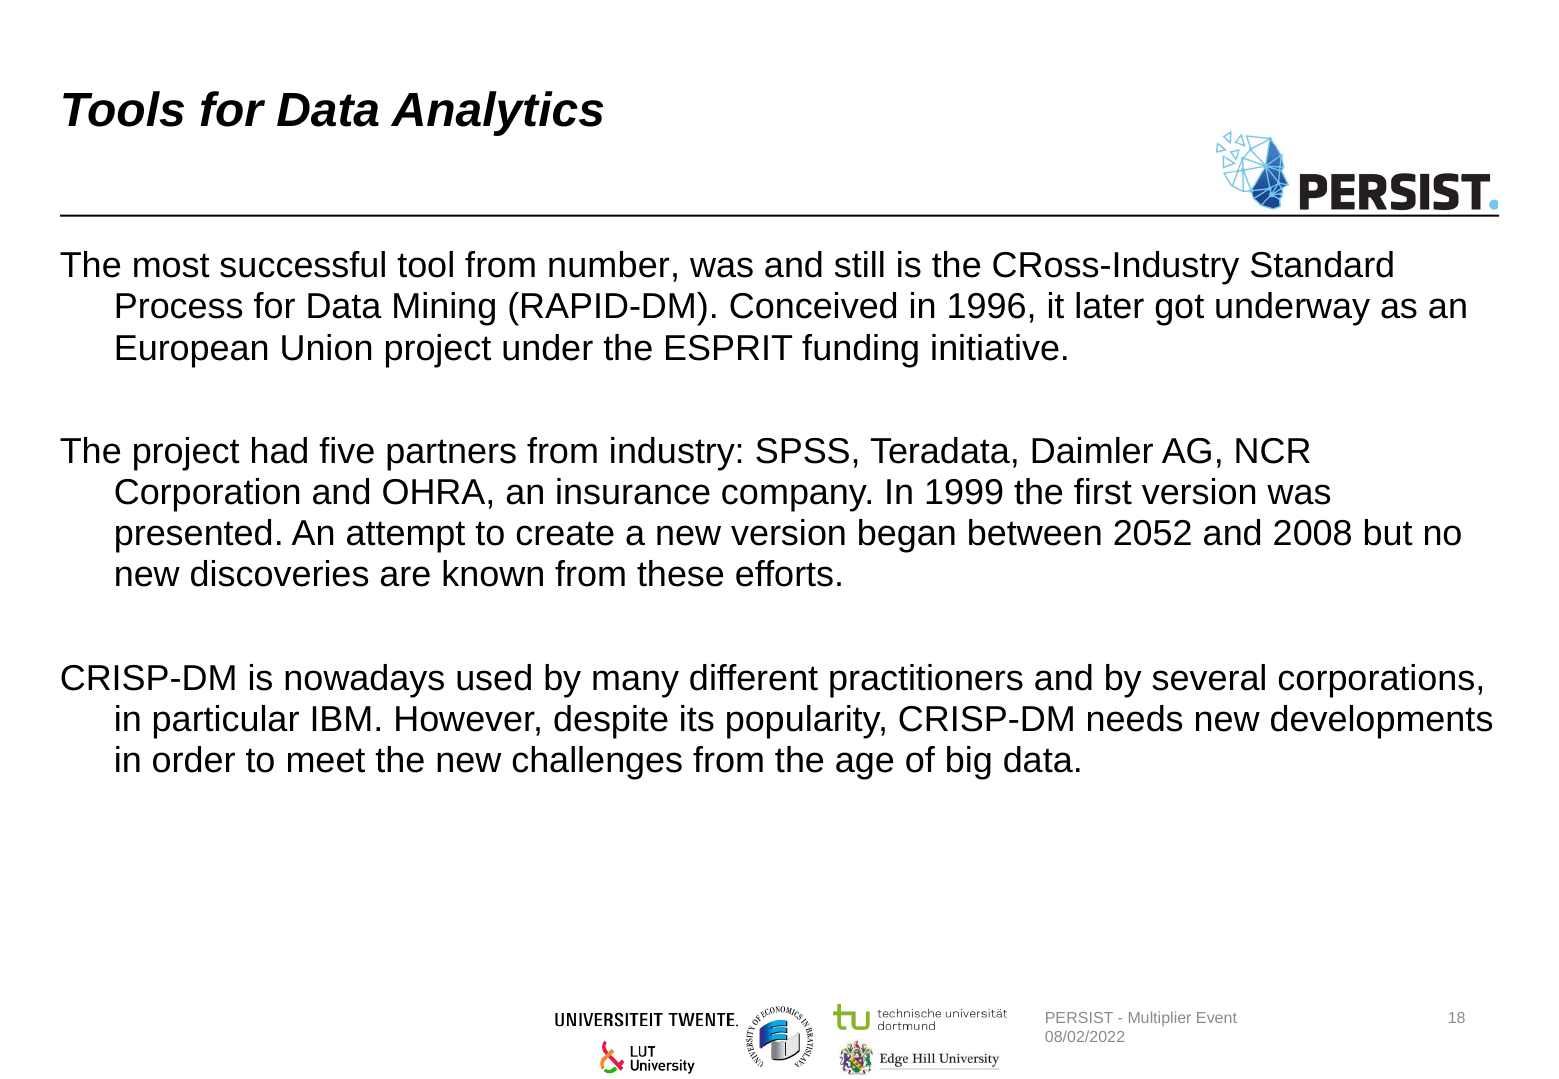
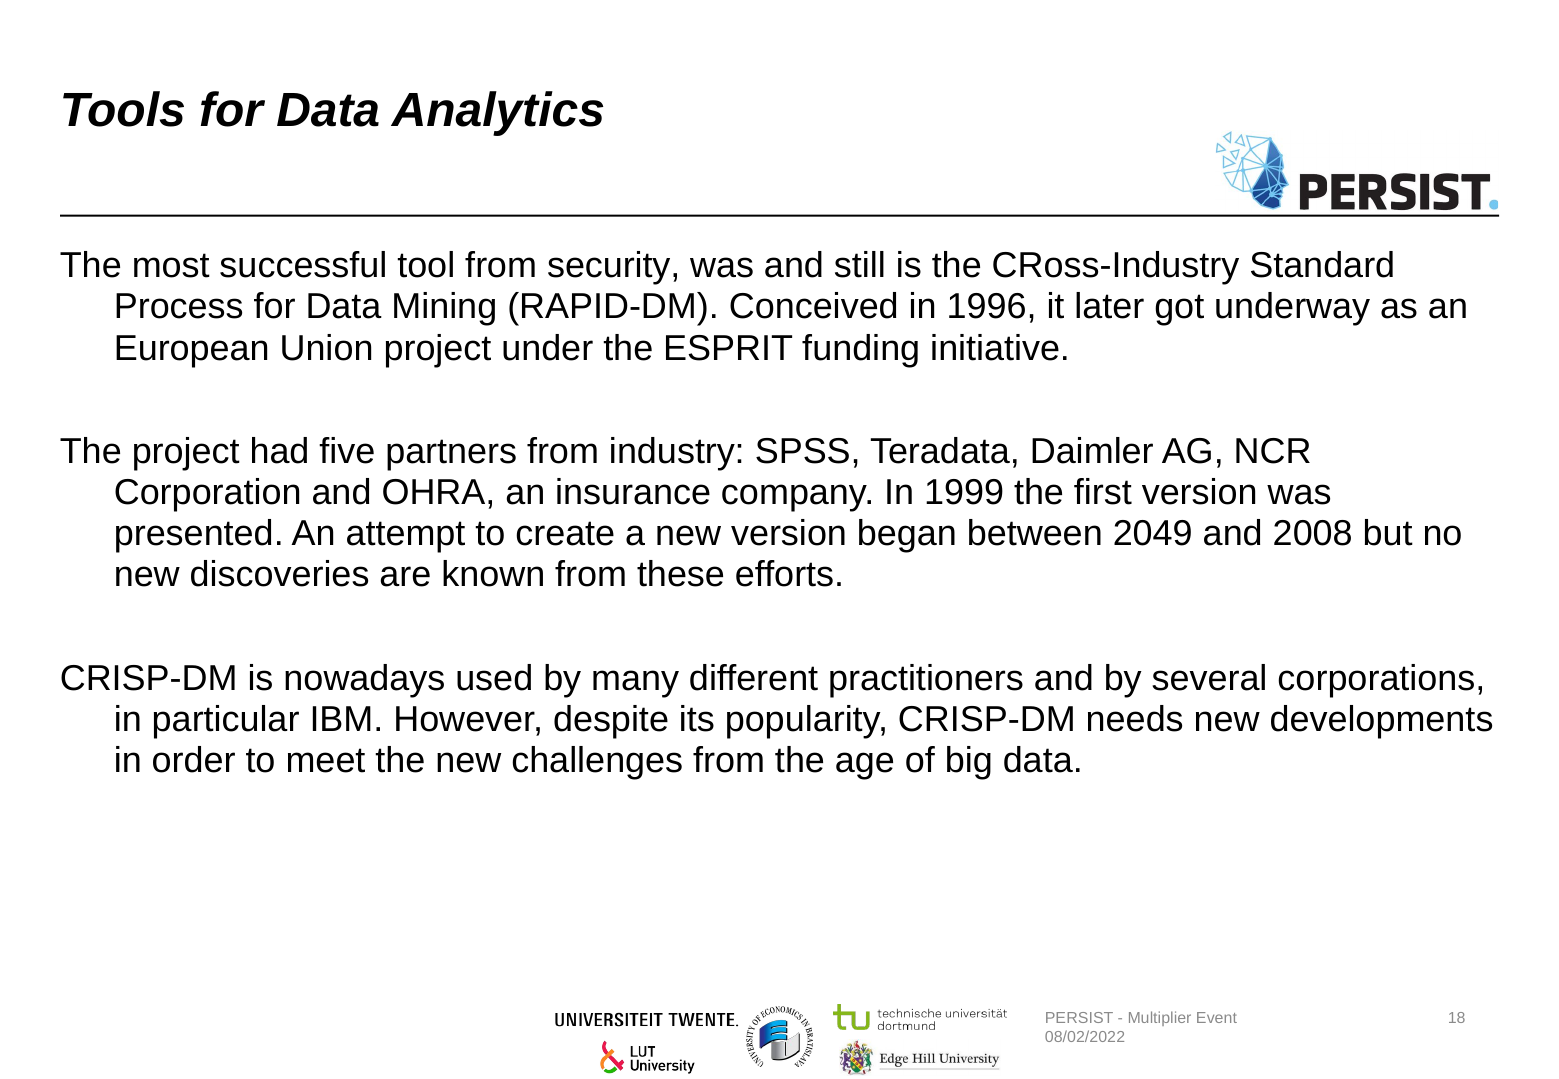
number: number -> security
2052: 2052 -> 2049
